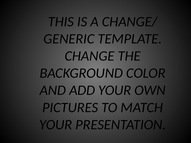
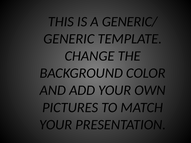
CHANGE/: CHANGE/ -> GENERIC/
